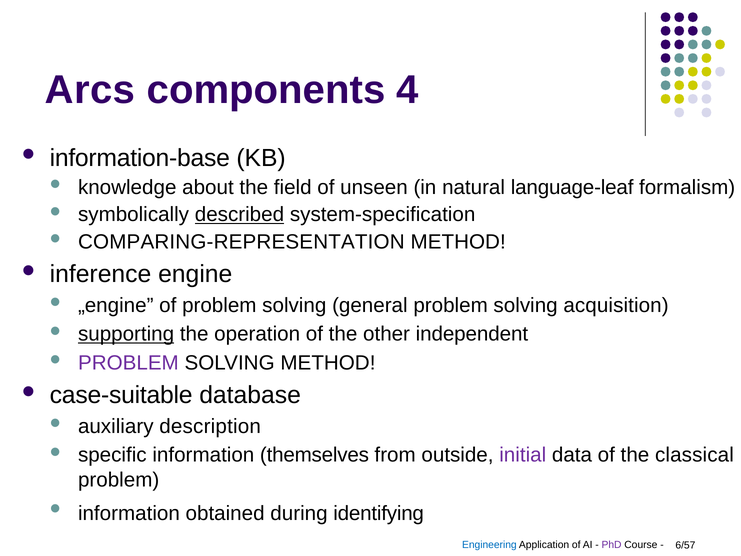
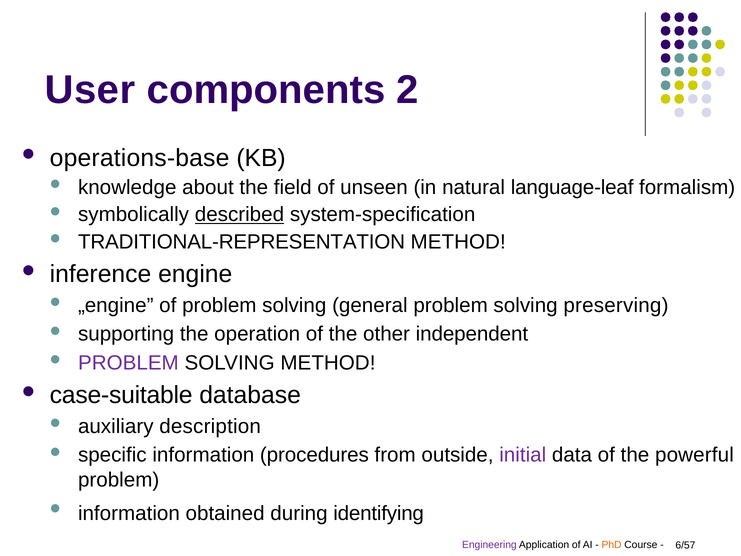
Arcs: Arcs -> User
4: 4 -> 2
information-base: information-base -> operations-base
COMPARING-REPRESENTATION: COMPARING-REPRESENTATION -> TRADITIONAL-REPRESENTATION
acquisition: acquisition -> preserving
supporting underline: present -> none
themselves: themselves -> procedures
classical: classical -> powerful
Engineering colour: blue -> purple
PhD colour: purple -> orange
